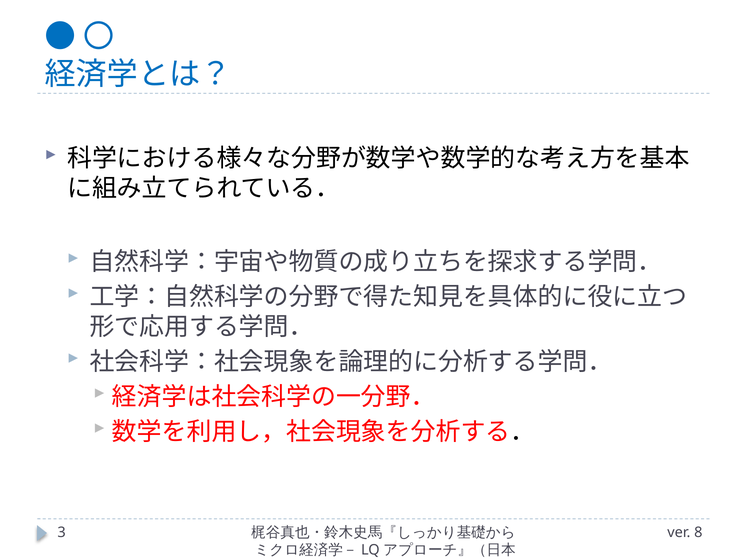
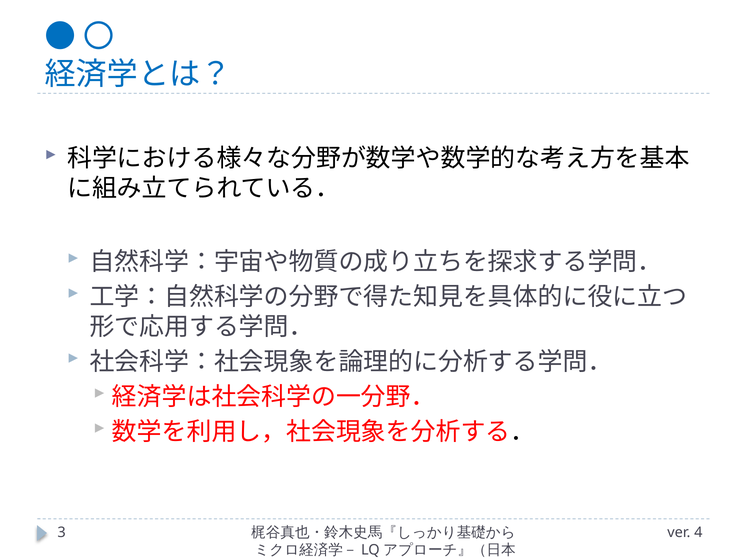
8: 8 -> 4
